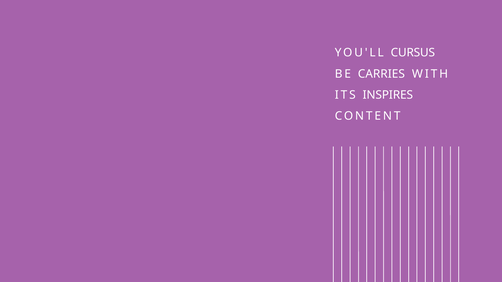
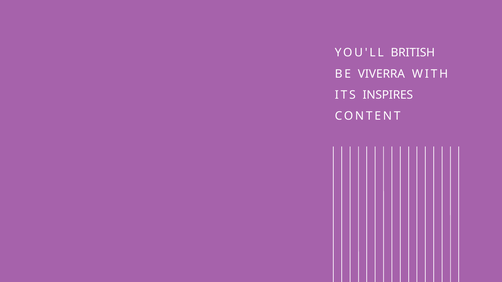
CURSUS: CURSUS -> BRITISH
CARRIES: CARRIES -> VIVERRA
